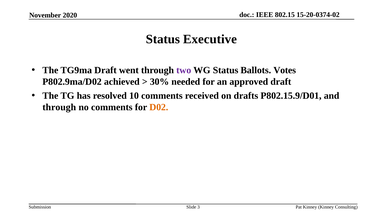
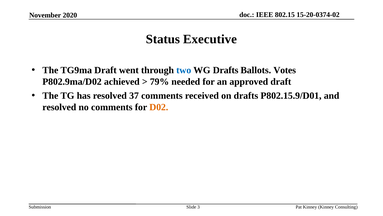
two colour: purple -> blue
WG Status: Status -> Drafts
30%: 30% -> 79%
10: 10 -> 37
through at (59, 107): through -> resolved
